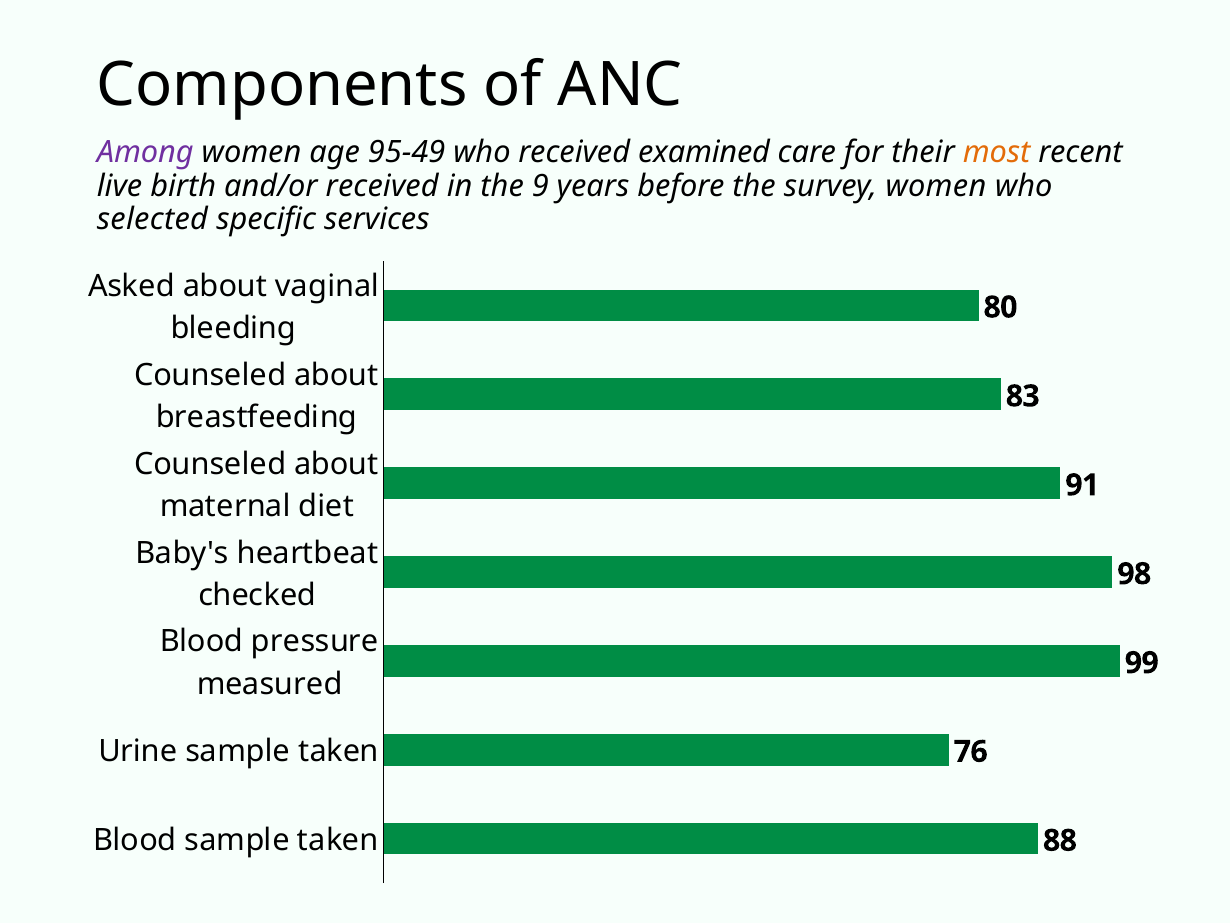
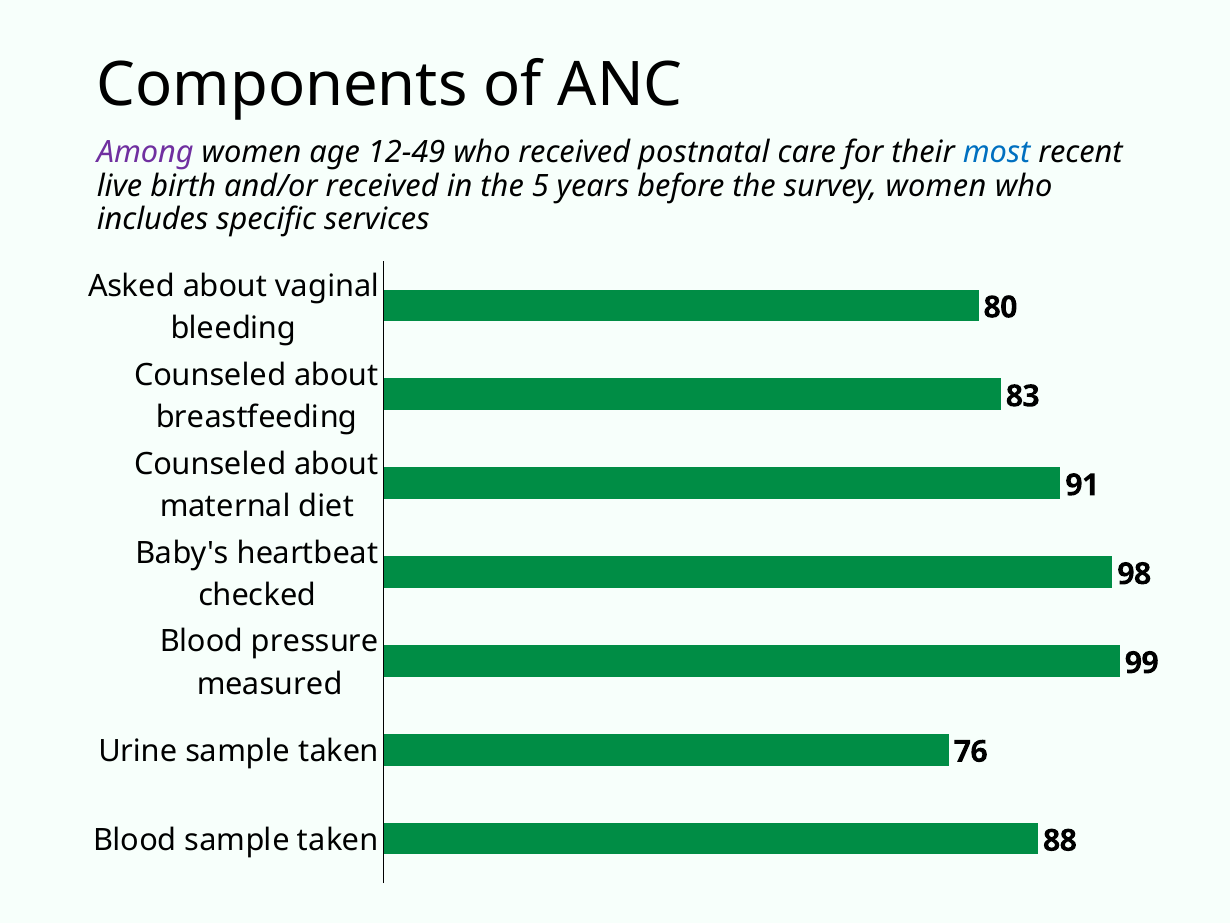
95-49: 95-49 -> 12-49
examined: examined -> postnatal
most colour: orange -> blue
9: 9 -> 5
selected: selected -> includes
